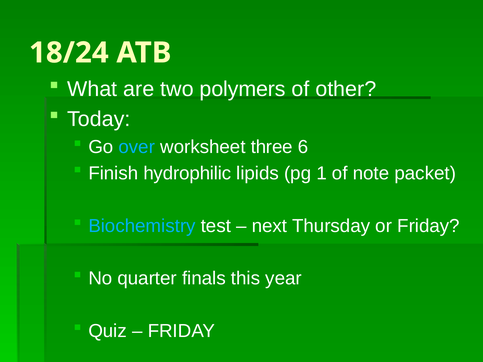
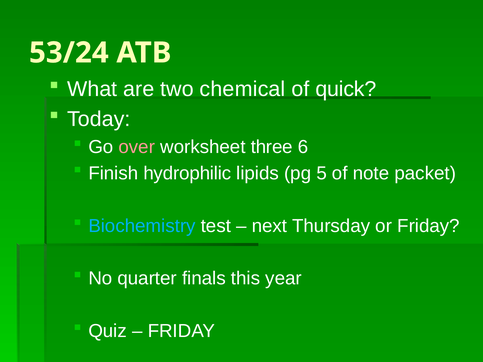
18/24: 18/24 -> 53/24
polymers: polymers -> chemical
other: other -> quick
over colour: light blue -> pink
1: 1 -> 5
